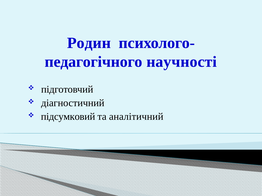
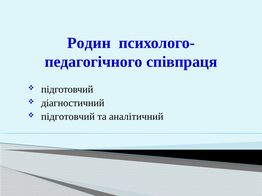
научності: научності -> співпраця
підсумковий at (68, 117): підсумковий -> підготовчий
